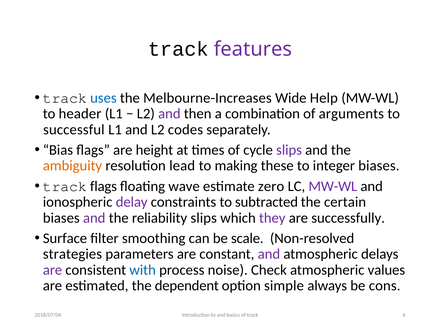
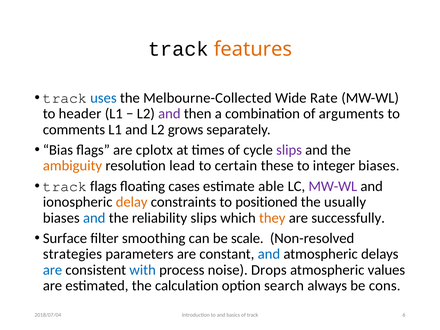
features colour: purple -> orange
Melbourne-Increases: Melbourne-Increases -> Melbourne-Collected
Help: Help -> Rate
successful: successful -> comments
codes: codes -> grows
height: height -> cplotx
making: making -> certain
wave: wave -> cases
zero: zero -> able
delay colour: purple -> orange
subtracted: subtracted -> positioned
certain: certain -> usually
and at (94, 218) colour: purple -> blue
they colour: purple -> orange
and at (269, 254) colour: purple -> blue
are at (53, 270) colour: purple -> blue
Check: Check -> Drops
dependent: dependent -> calculation
simple: simple -> search
